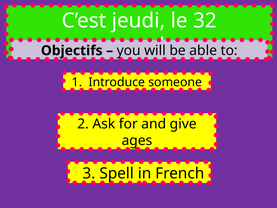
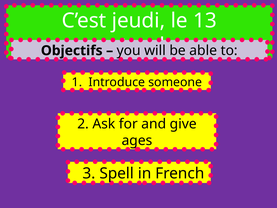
32: 32 -> 13
